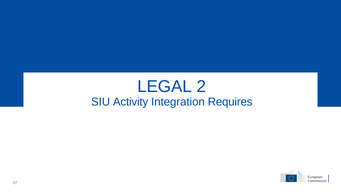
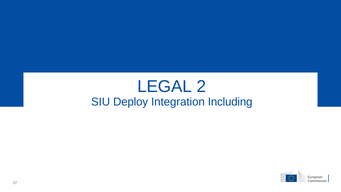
Activity: Activity -> Deploy
Requires: Requires -> Including
